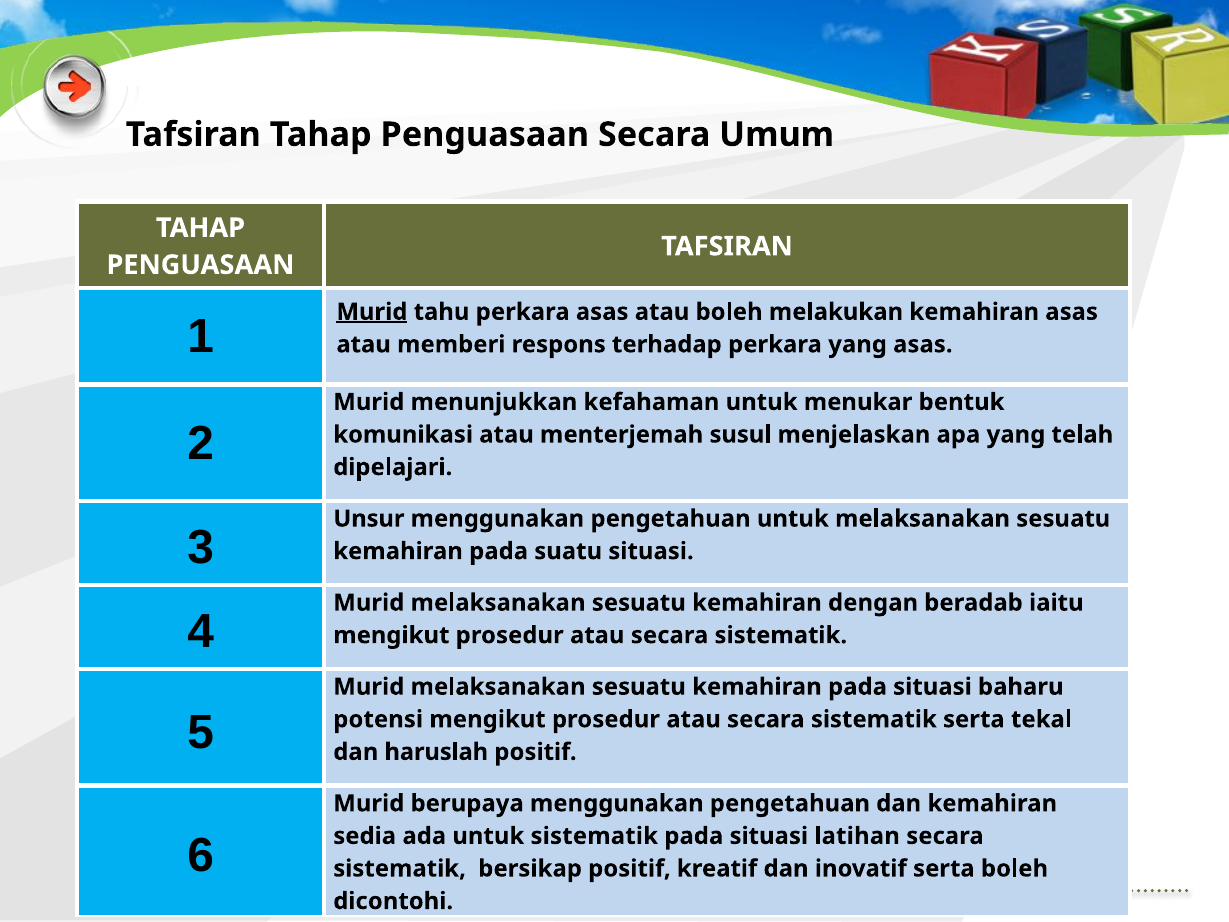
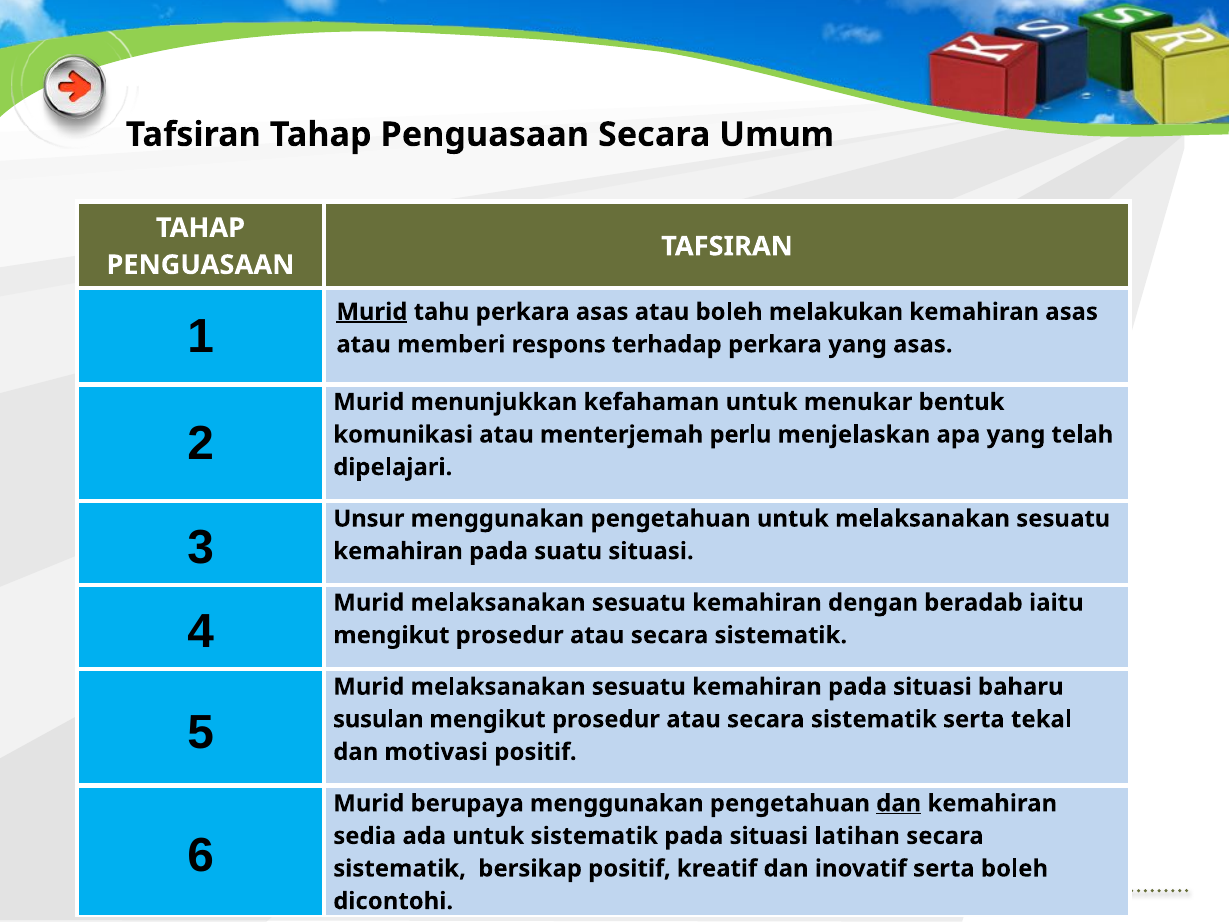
susul: susul -> perlu
potensi: potensi -> susulan
haruslah: haruslah -> motivasi
dan at (899, 803) underline: none -> present
